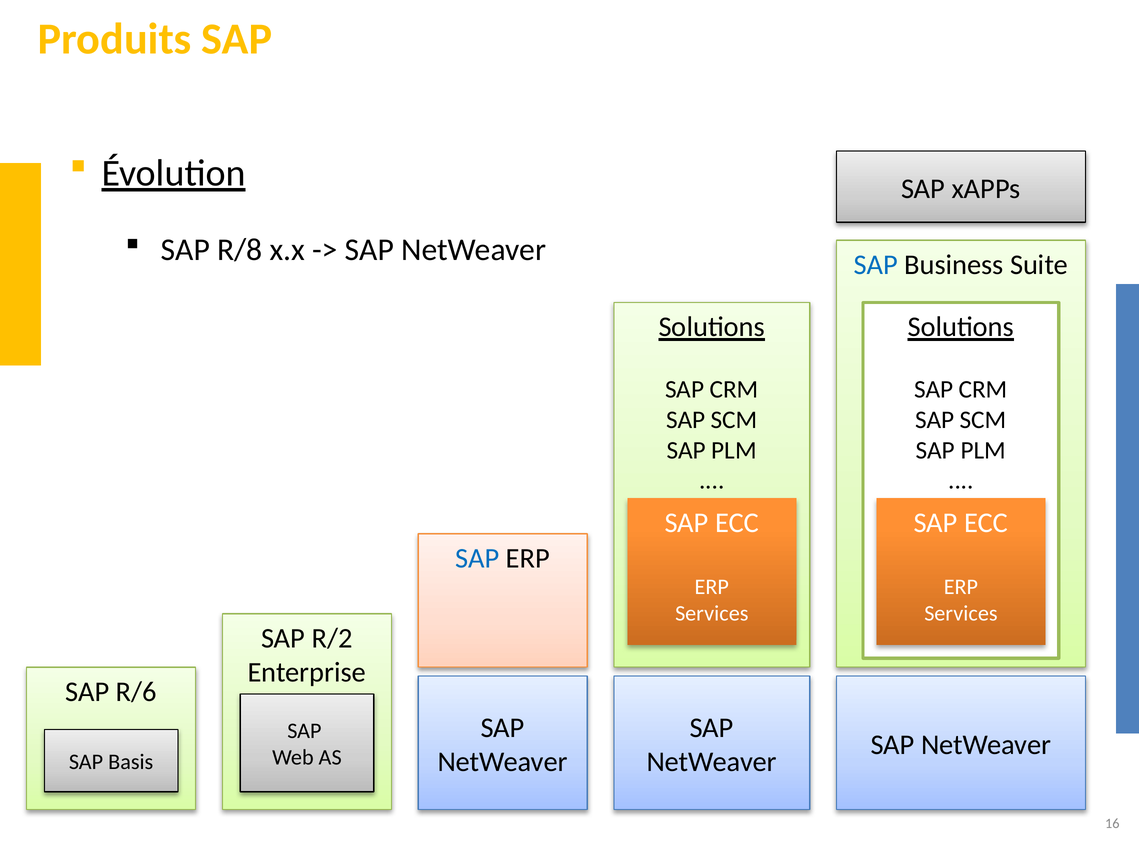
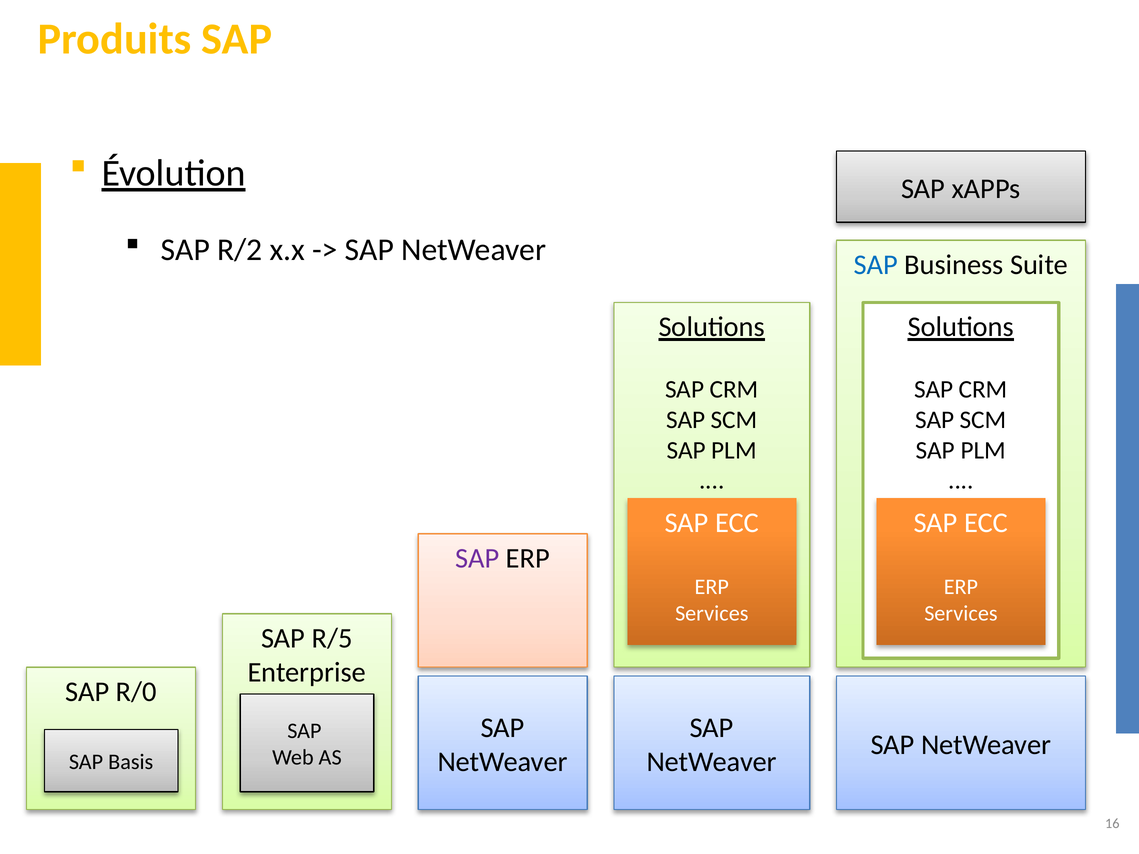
R/8: R/8 -> R/2
SAP at (477, 559) colour: blue -> purple
R/2: R/2 -> R/5
R/6: R/6 -> R/0
